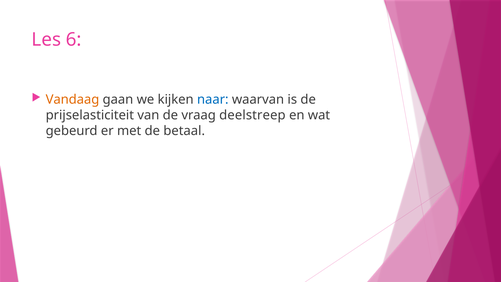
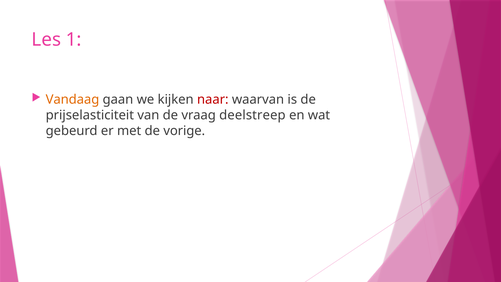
6: 6 -> 1
naar colour: blue -> red
betaal: betaal -> vorige
